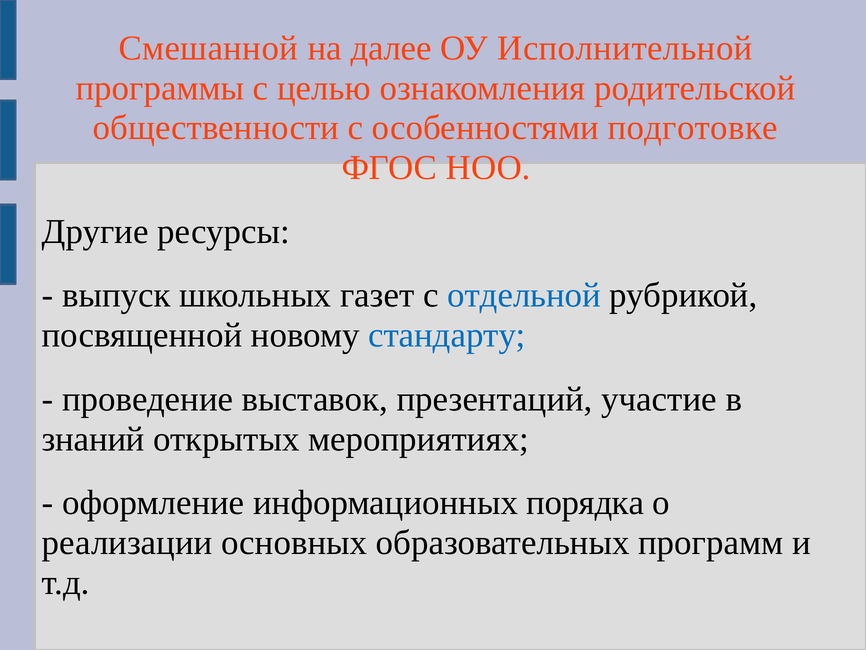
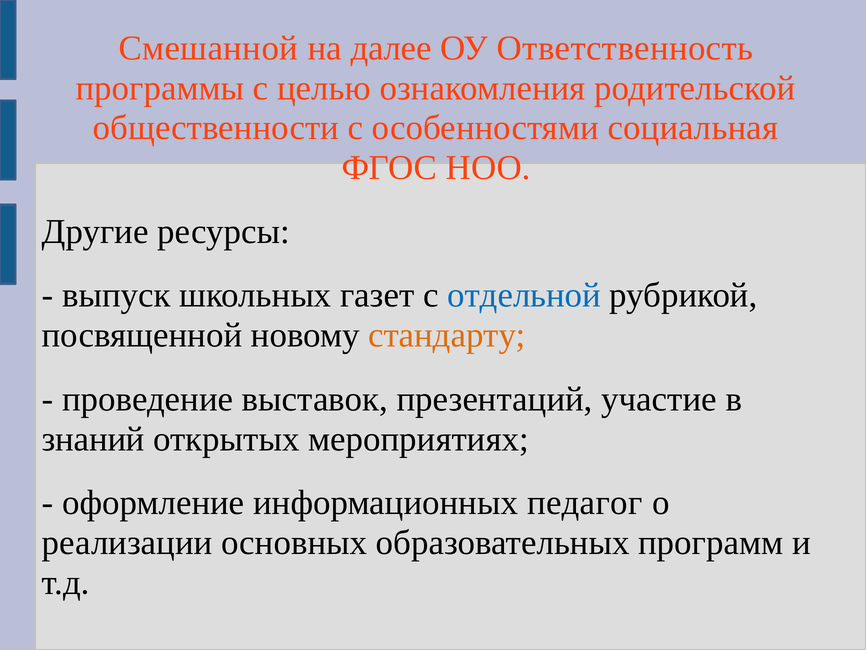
Исполнительной: Исполнительной -> Ответственность
подготовке: подготовке -> социальная
стандарту colour: blue -> orange
порядка: порядка -> педагог
